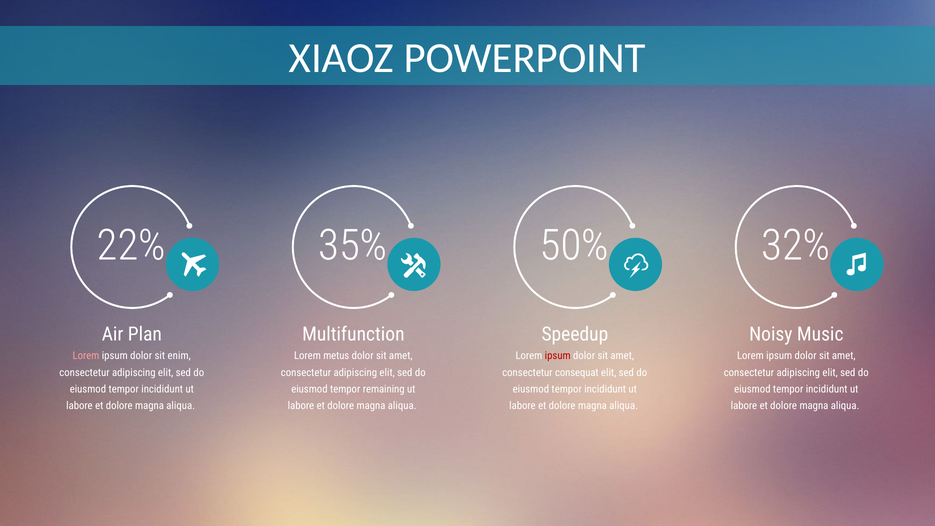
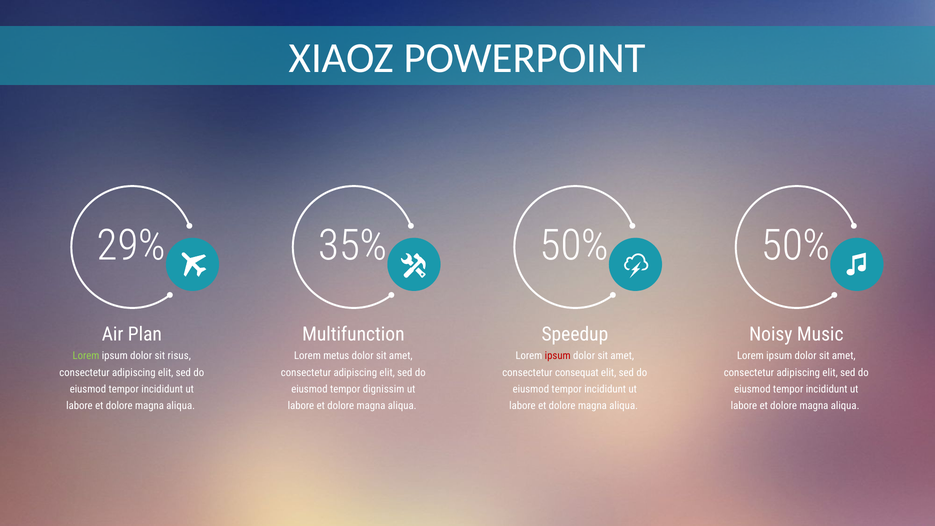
22%: 22% -> 29%
50% 32%: 32% -> 50%
Lorem at (86, 356) colour: pink -> light green
enim: enim -> risus
remaining: remaining -> dignissim
